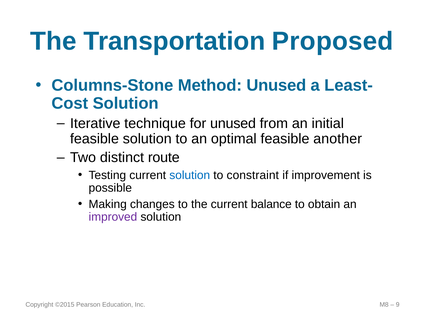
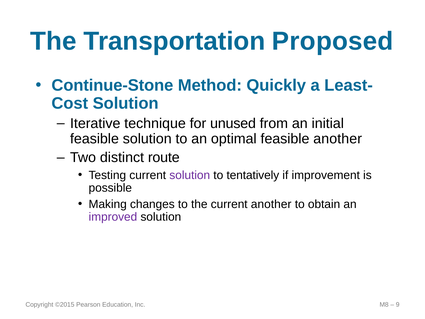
Columns-Stone: Columns-Stone -> Continue-Stone
Method Unused: Unused -> Quickly
solution at (190, 175) colour: blue -> purple
constraint: constraint -> tentatively
current balance: balance -> another
